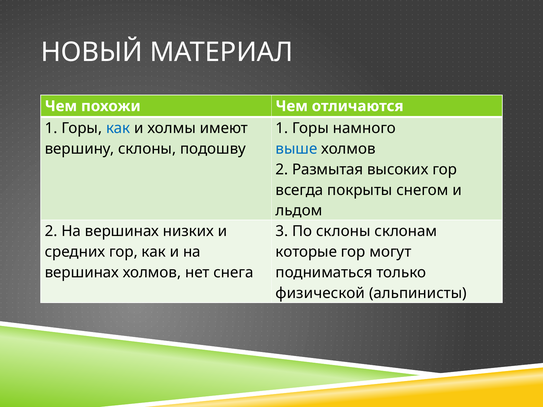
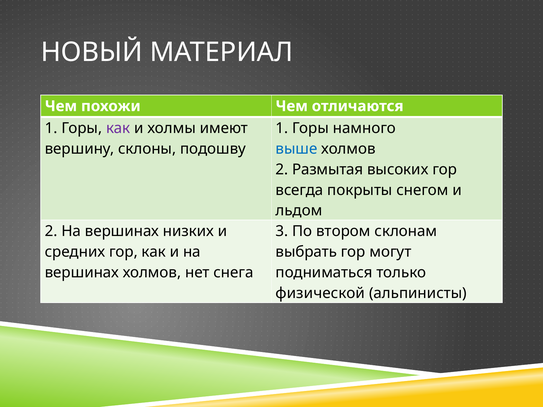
как at (118, 128) colour: blue -> purple
По склоны: склоны -> втором
которые: которые -> выбрать
